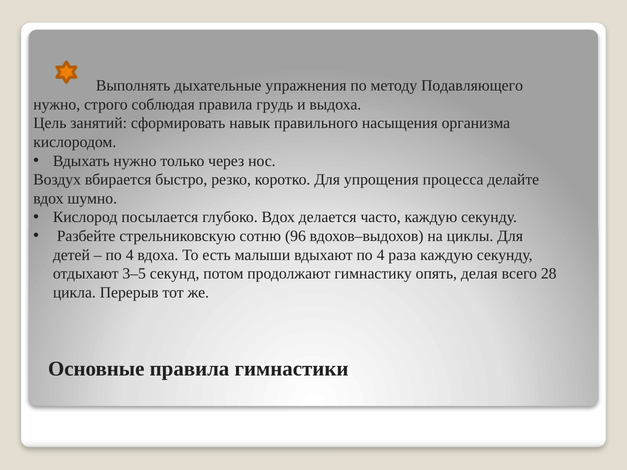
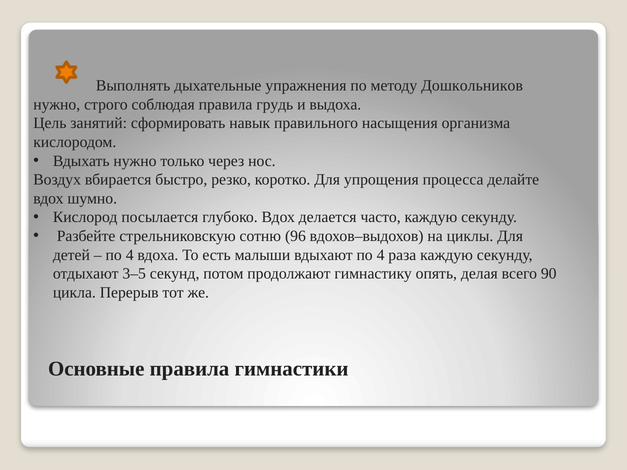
Подавляющего: Подавляющего -> Дошкольников
28: 28 -> 90
